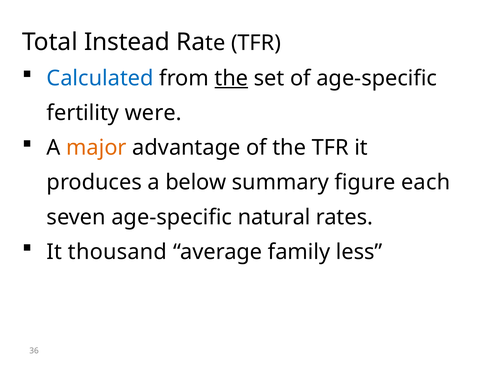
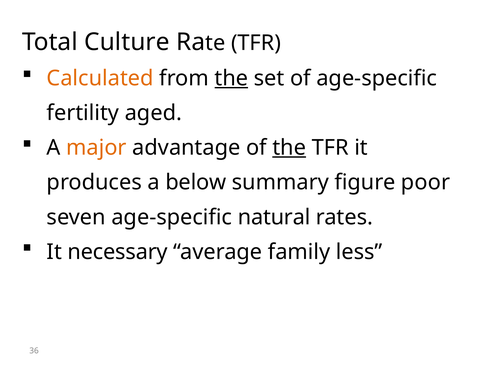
Instead: Instead -> Culture
Calculated colour: blue -> orange
were: were -> aged
the at (289, 148) underline: none -> present
each: each -> poor
thousand: thousand -> necessary
